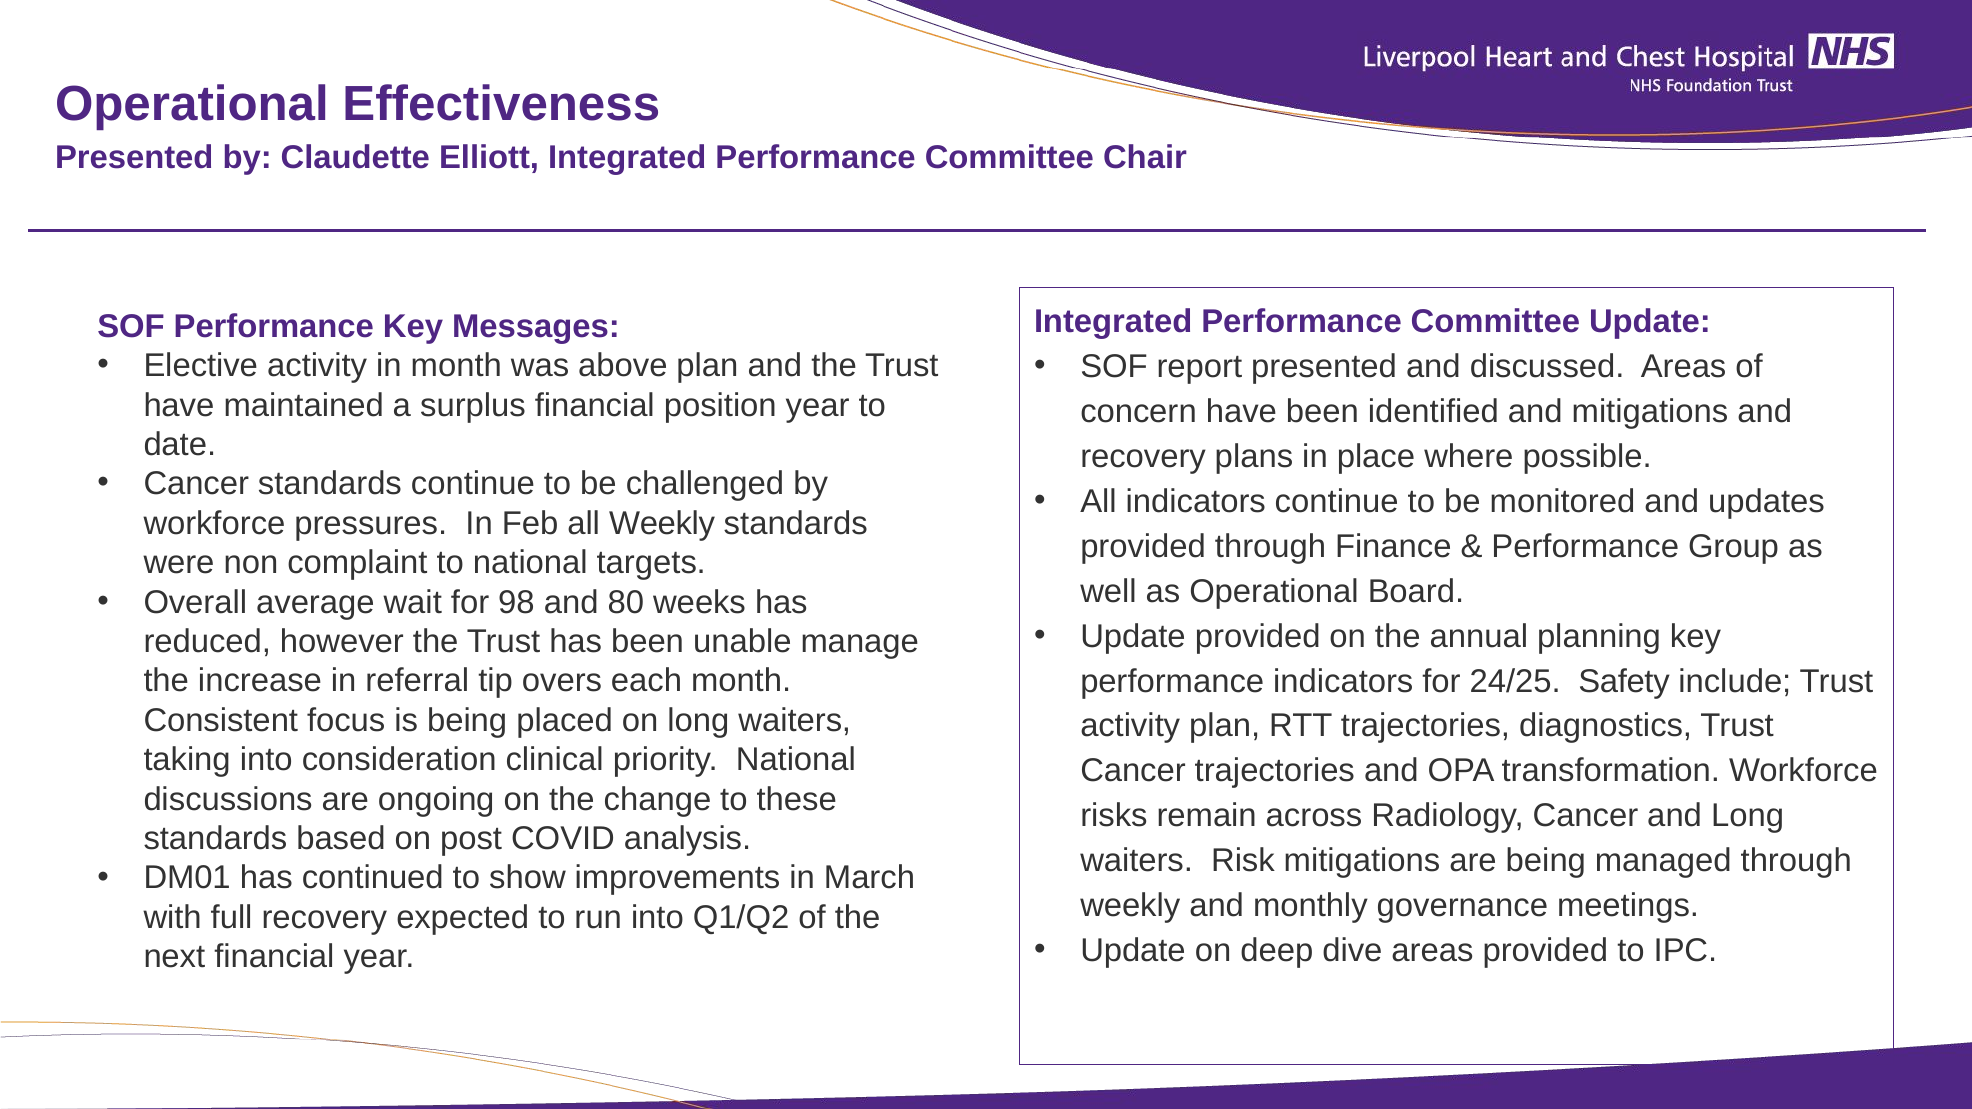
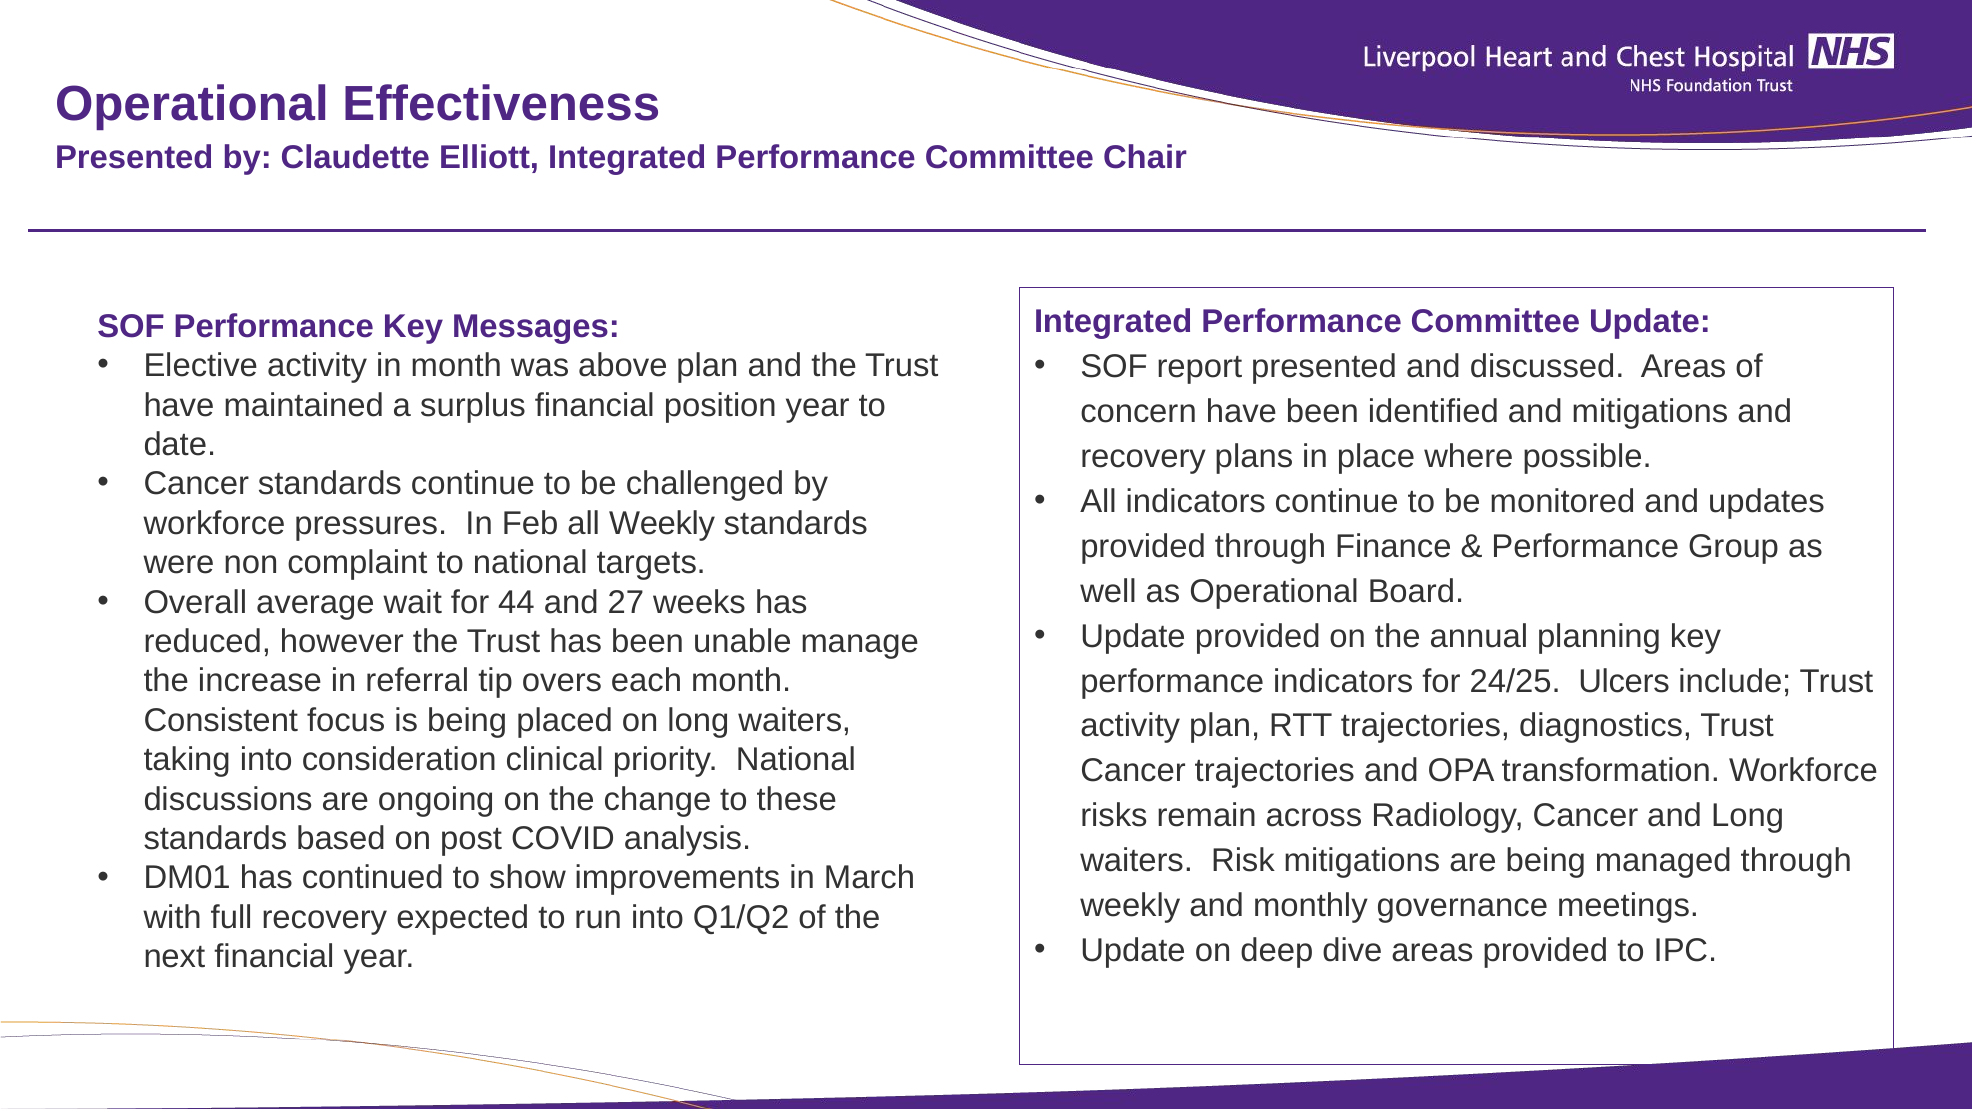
98: 98 -> 44
80: 80 -> 27
Safety: Safety -> Ulcers
